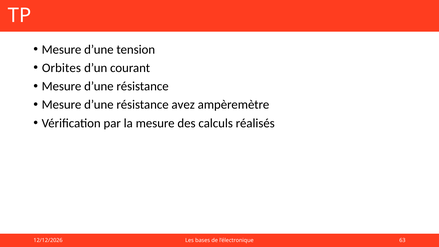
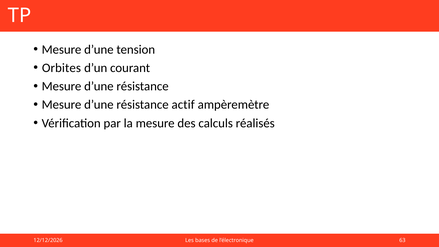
avez: avez -> actif
